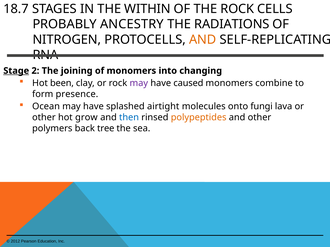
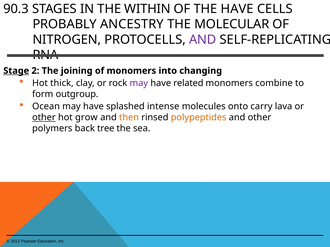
18.7: 18.7 -> 90.3
THE ROCK: ROCK -> HAVE
RADIATIONS: RADIATIONS -> MOLECULAR
AND at (203, 40) colour: orange -> purple
been: been -> thick
caused: caused -> related
presence: presence -> outgroup
airtight: airtight -> intense
fungi: fungi -> carry
other at (44, 118) underline: none -> present
then colour: blue -> orange
